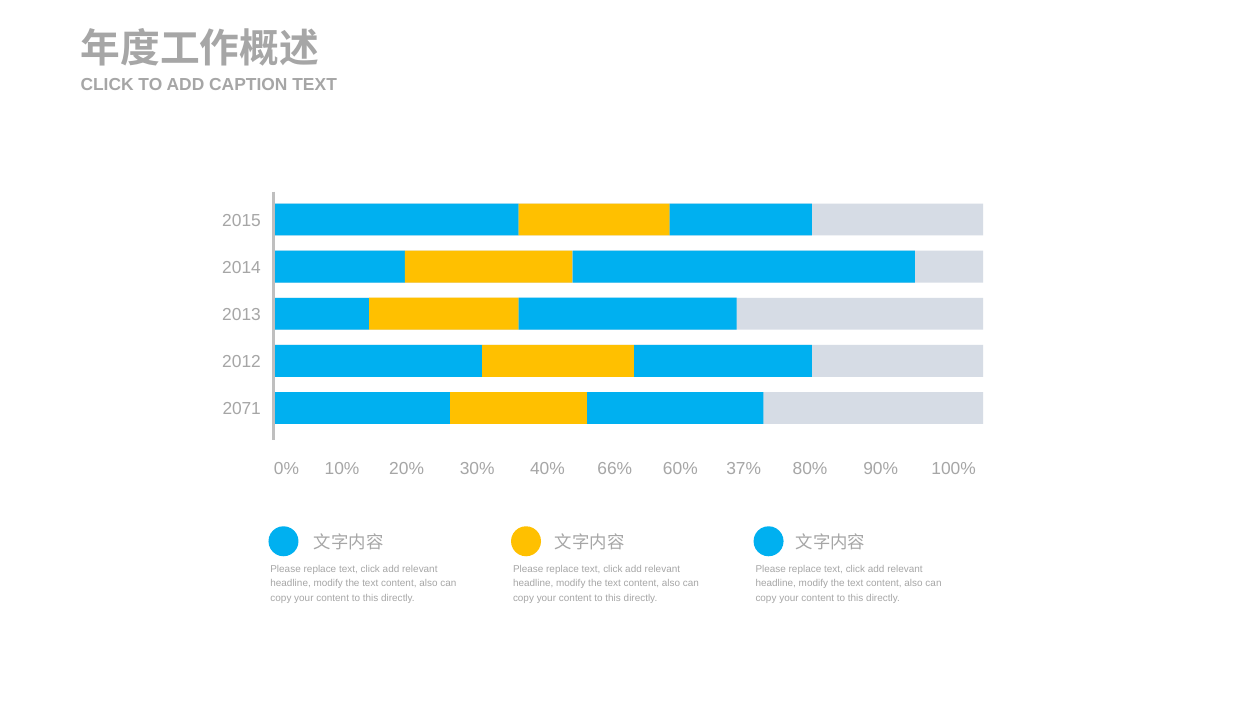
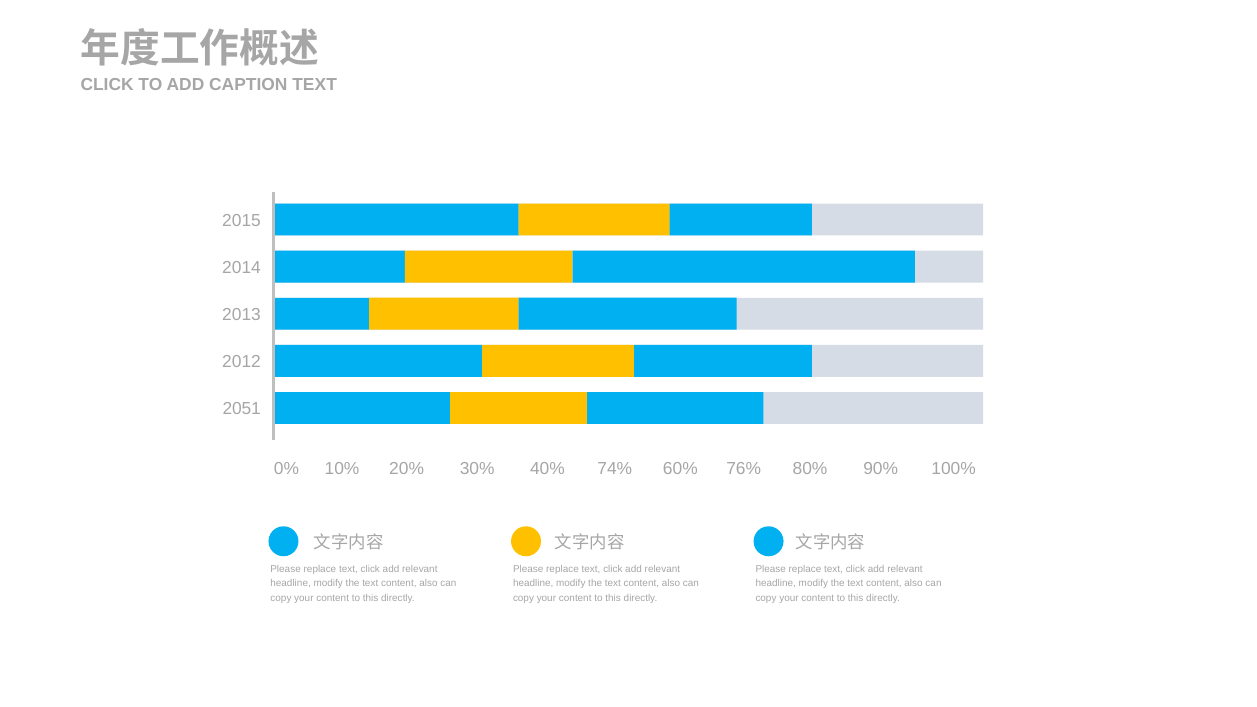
2071: 2071 -> 2051
66%: 66% -> 74%
37%: 37% -> 76%
